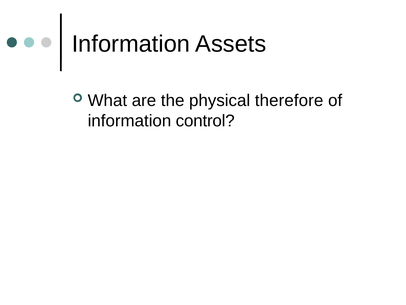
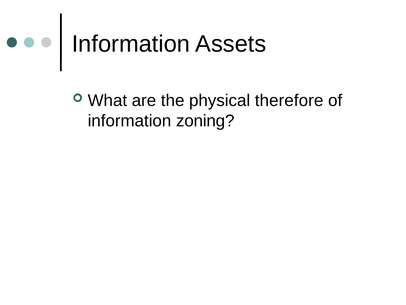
control: control -> zoning
